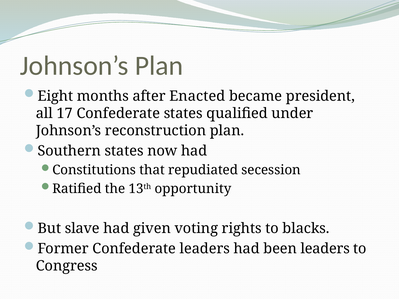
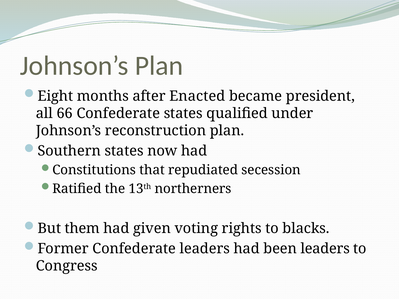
17: 17 -> 66
opportunity: opportunity -> northerners
slave: slave -> them
